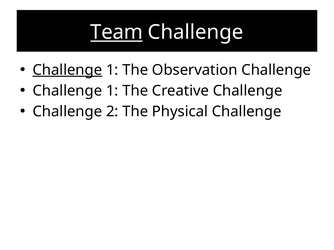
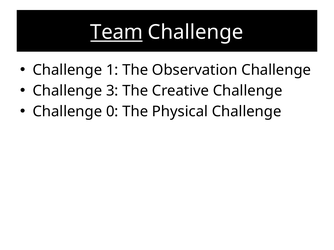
Challenge at (67, 70) underline: present -> none
1 at (112, 91): 1 -> 3
2: 2 -> 0
